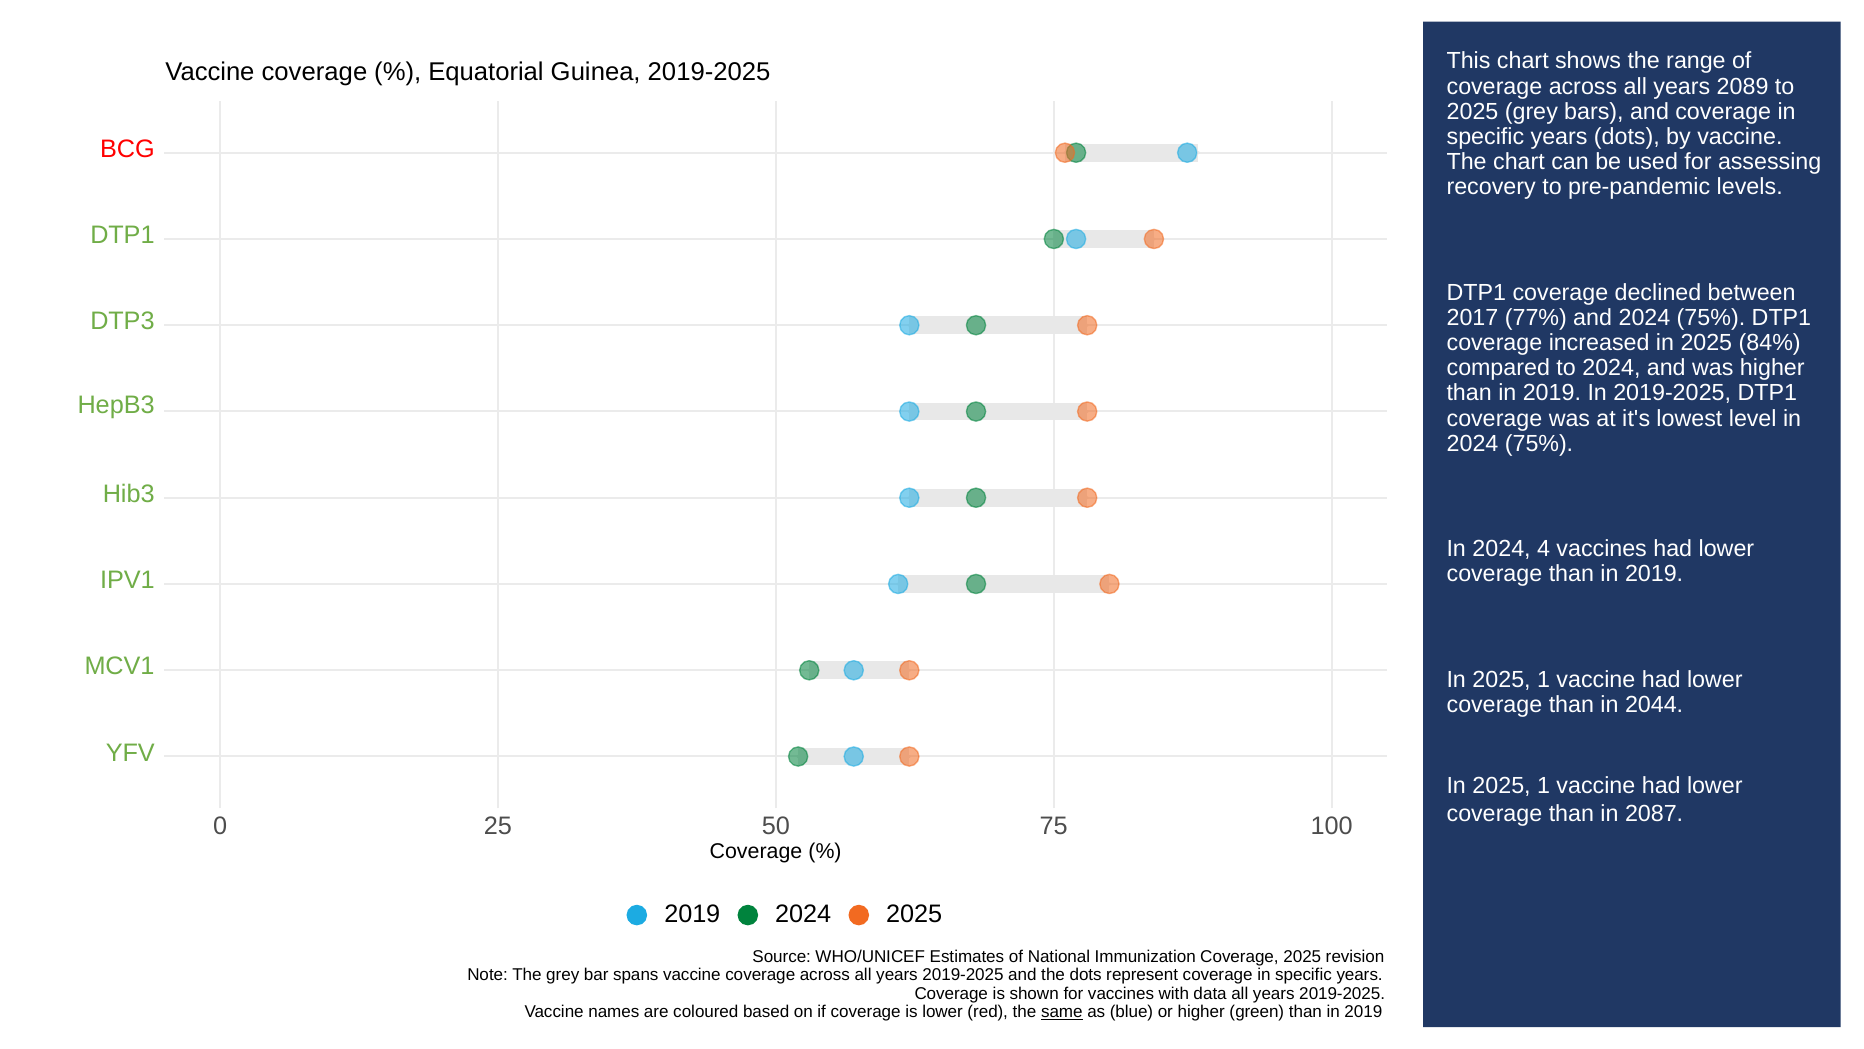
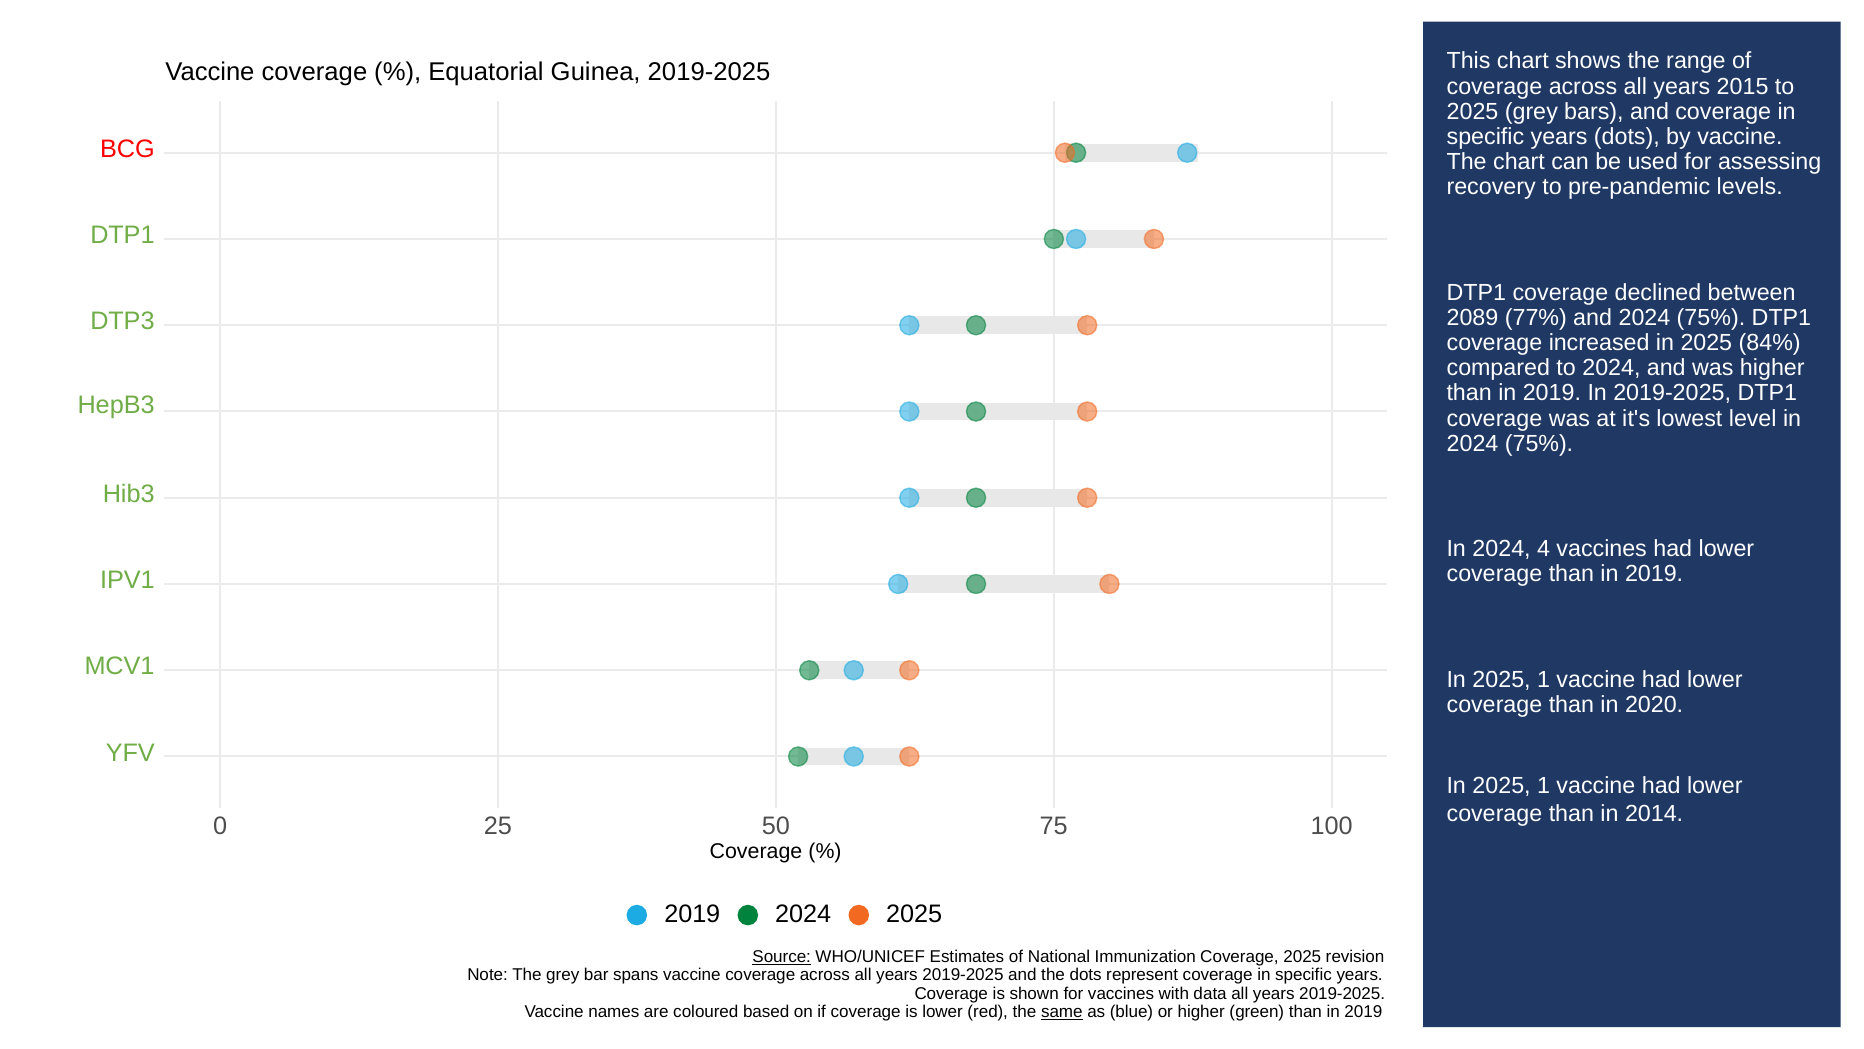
2089: 2089 -> 2015
2017: 2017 -> 2089
2044: 2044 -> 2020
2087: 2087 -> 2014
Source underline: none -> present
